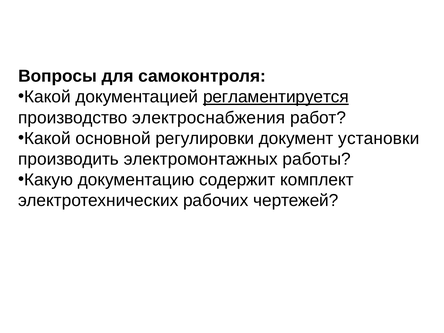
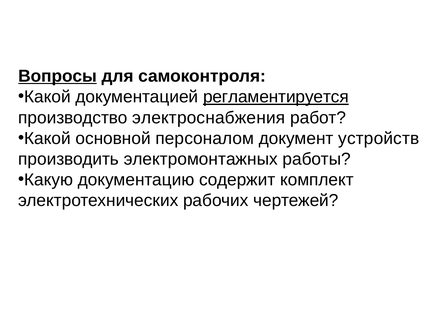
Вопросы underline: none -> present
регулировки: регулировки -> персоналом
установки: установки -> устройств
